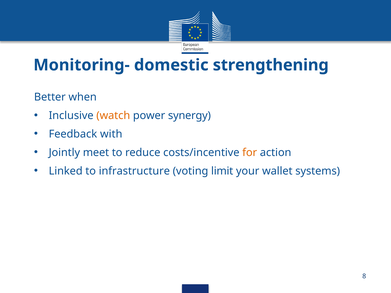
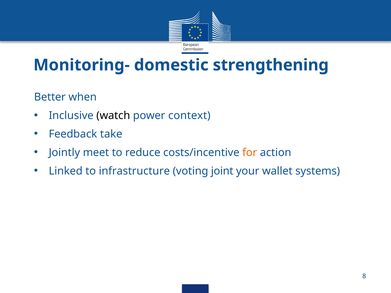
watch colour: orange -> black
synergy: synergy -> context
with: with -> take
limit: limit -> joint
